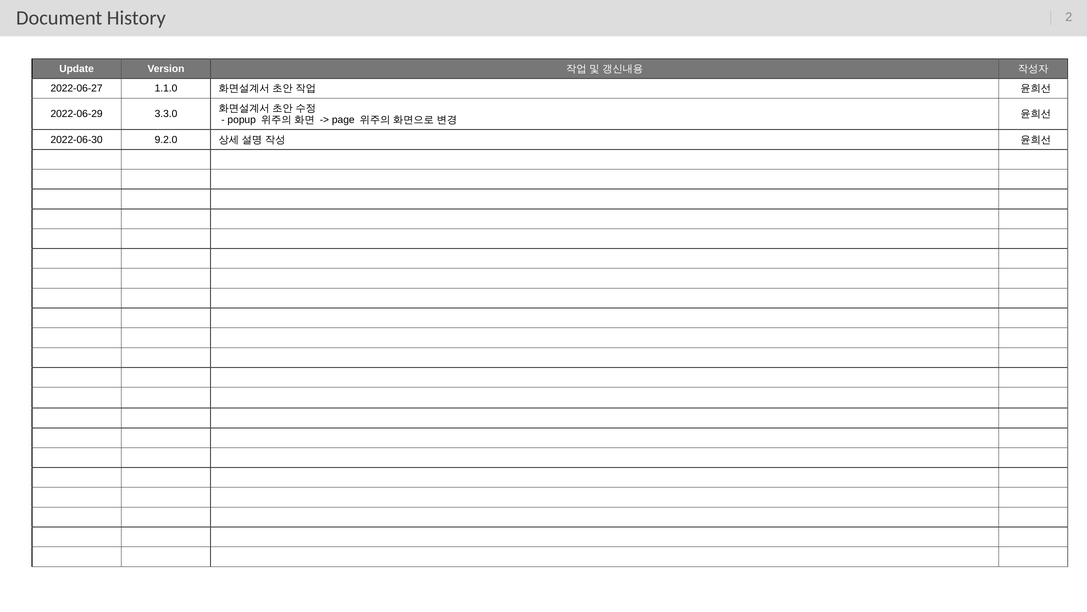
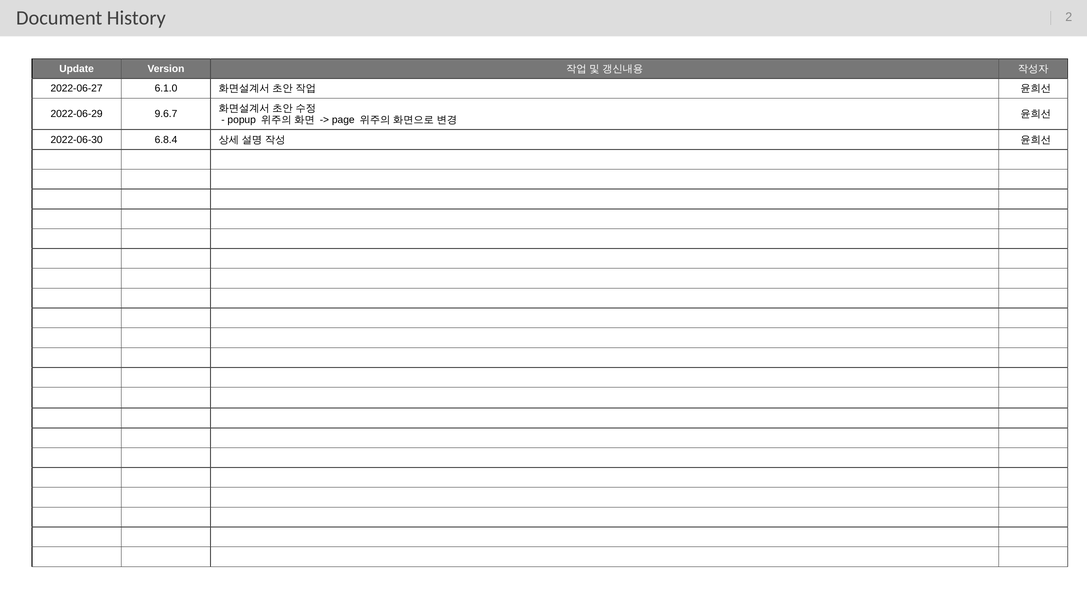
1.1.0: 1.1.0 -> 6.1.0
3.3.0: 3.3.0 -> 9.6.7
9.2.0: 9.2.0 -> 6.8.4
